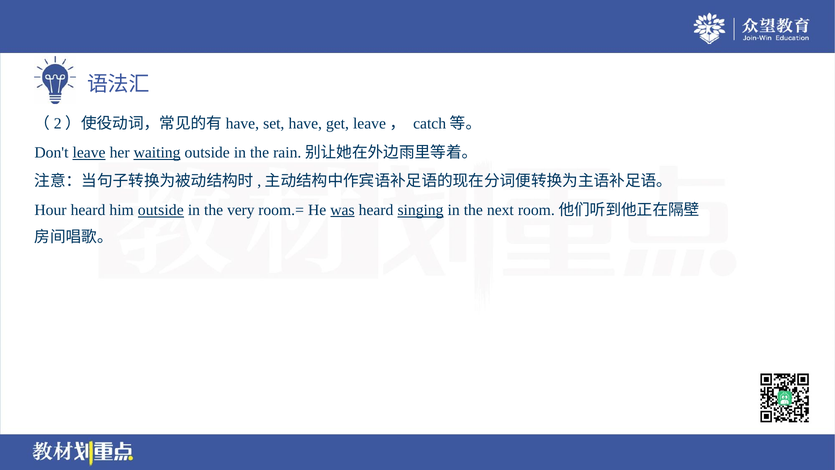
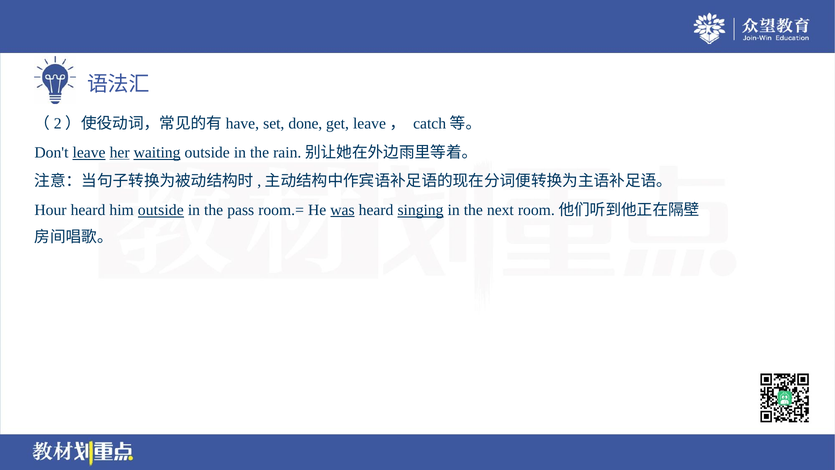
have: have -> done
her underline: none -> present
very: very -> pass
